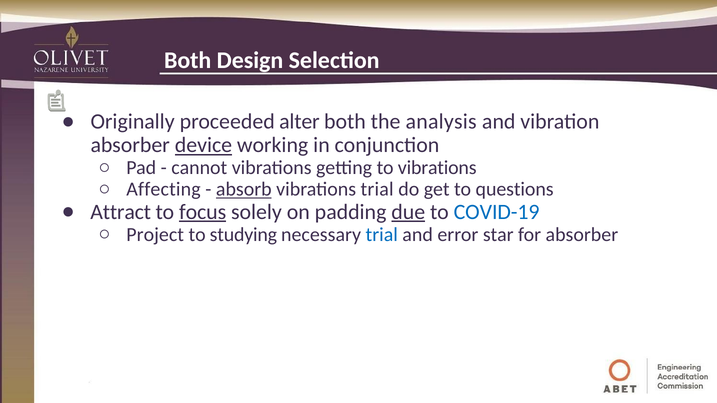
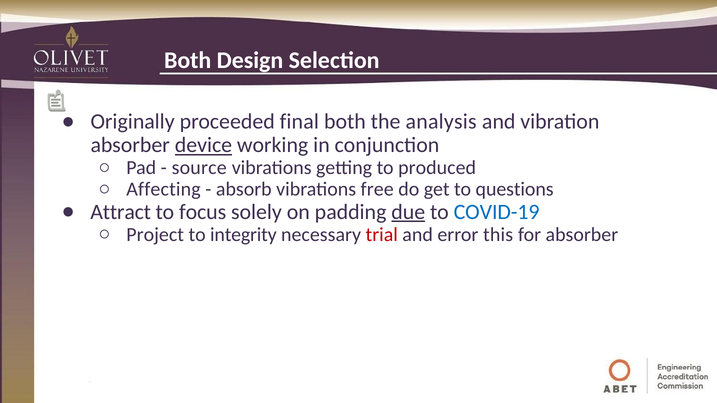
alter: alter -> final
cannot: cannot -> source
to vibrations: vibrations -> produced
absorb underline: present -> none
vibrations trial: trial -> free
focus underline: present -> none
studying: studying -> integrity
trial at (382, 235) colour: blue -> red
star: star -> this
